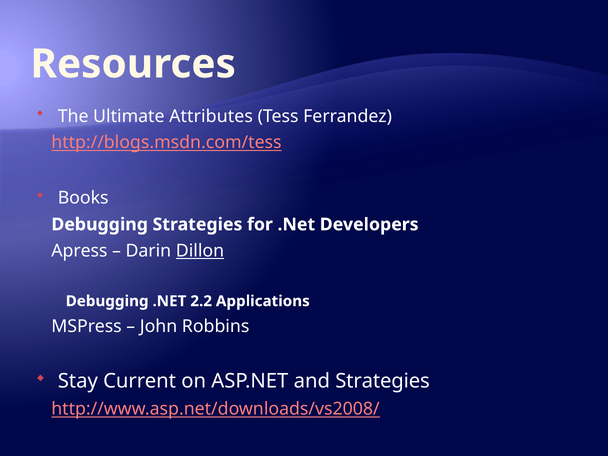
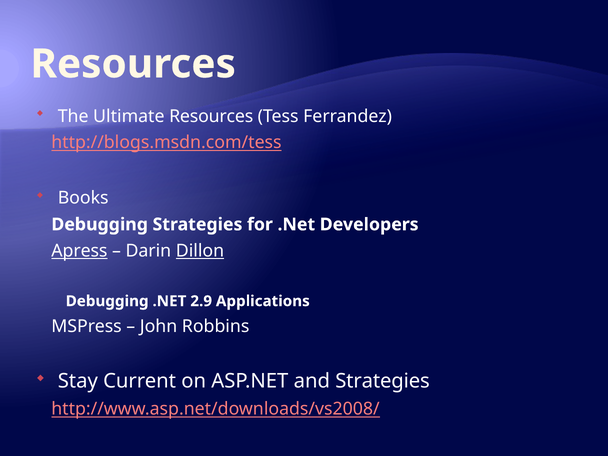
Ultimate Attributes: Attributes -> Resources
Apress underline: none -> present
2.2: 2.2 -> 2.9
